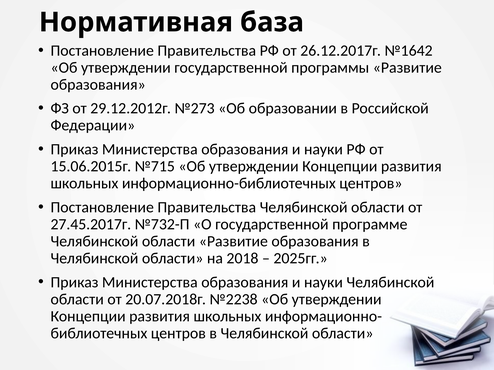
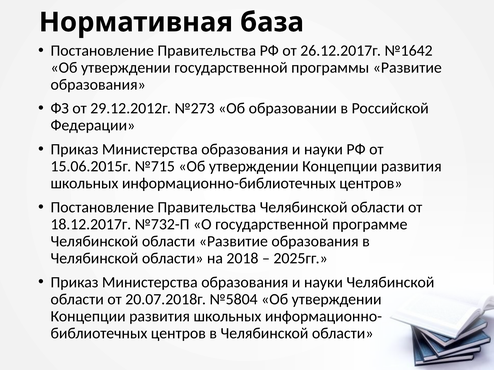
27.45.2017г: 27.45.2017г -> 18.12.2017г
№2238: №2238 -> №5804
